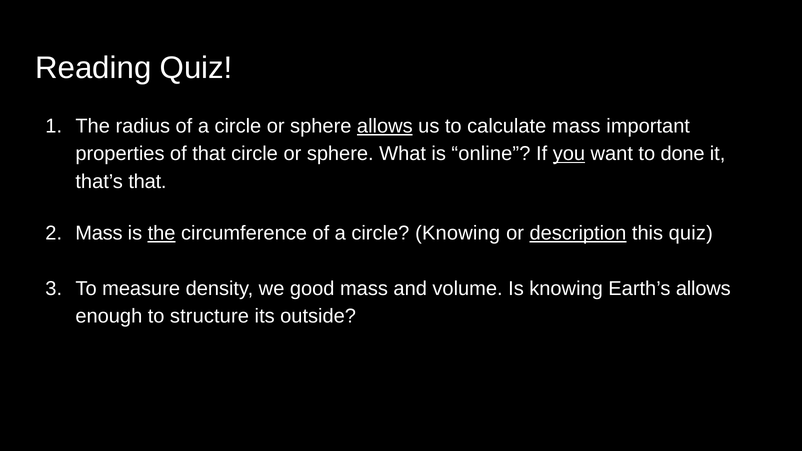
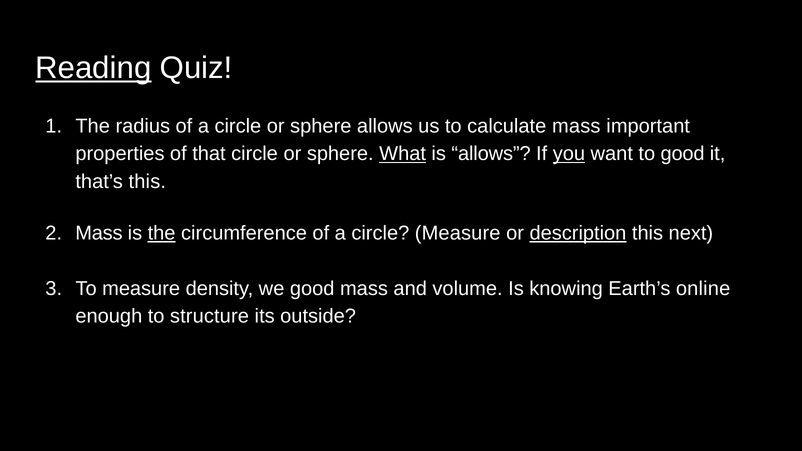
Reading underline: none -> present
allows at (385, 126) underline: present -> none
What underline: none -> present
is online: online -> allows
to done: done -> good
that’s that: that -> this
circle Knowing: Knowing -> Measure
this quiz: quiz -> next
Earth’s allows: allows -> online
